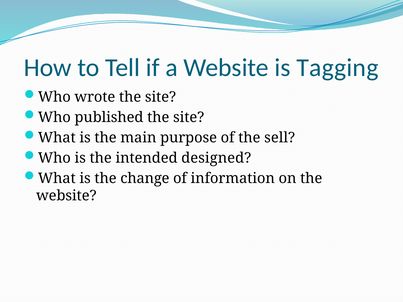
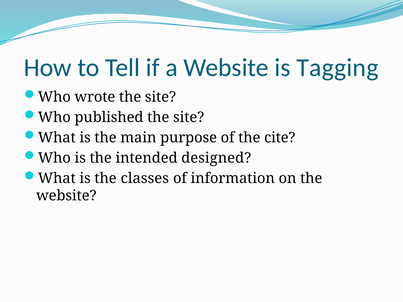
sell: sell -> cite
change: change -> classes
